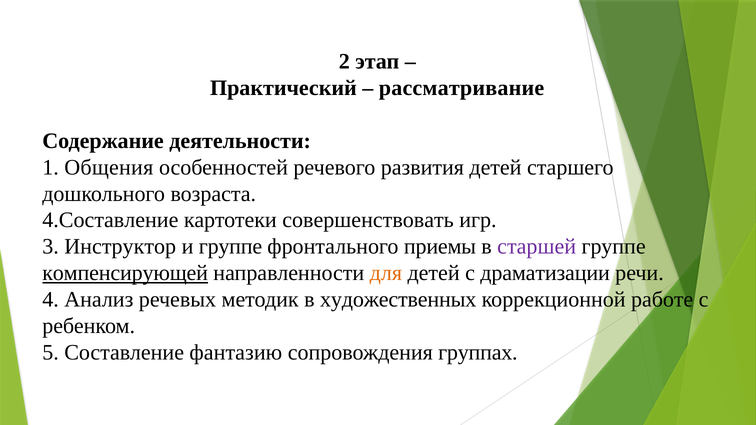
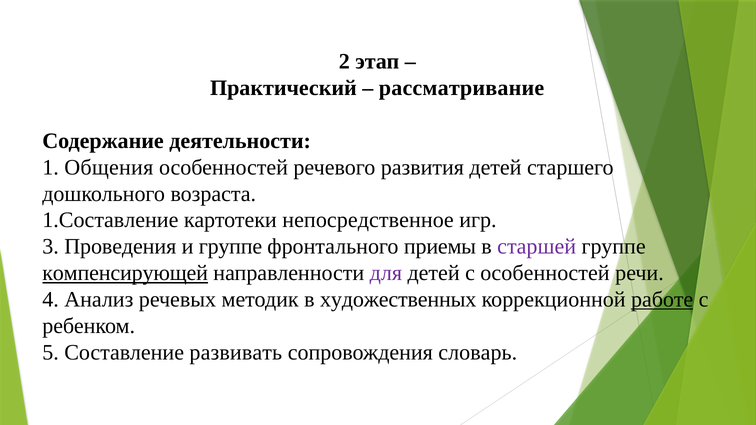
4.Составление: 4.Составление -> 1.Составление
совершенствовать: совершенствовать -> непосредственное
Инструктор: Инструктор -> Проведения
для colour: orange -> purple
с драматизации: драматизации -> особенностей
работе underline: none -> present
фантазию: фантазию -> развивать
группах: группах -> словарь
